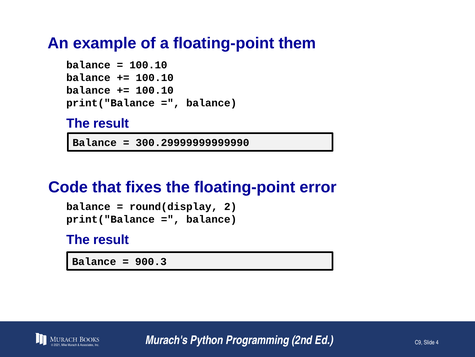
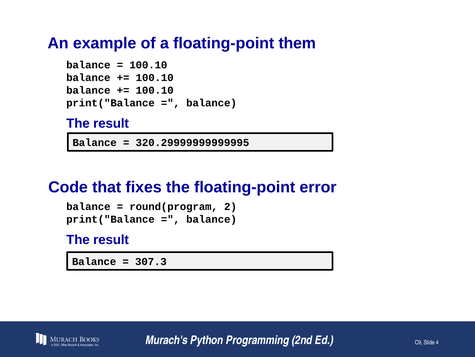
300.29999999999990: 300.29999999999990 -> 320.29999999999995
round(display: round(display -> round(program
900.3: 900.3 -> 307.3
